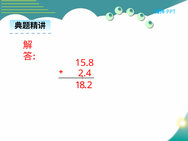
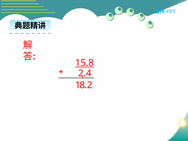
15.8 underline: none -> present
